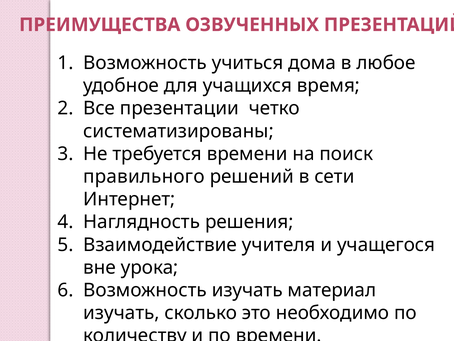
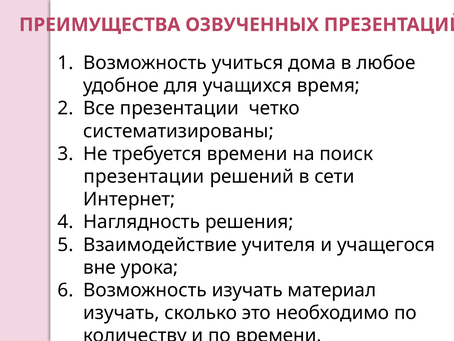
правильного at (144, 176): правильного -> презентации
